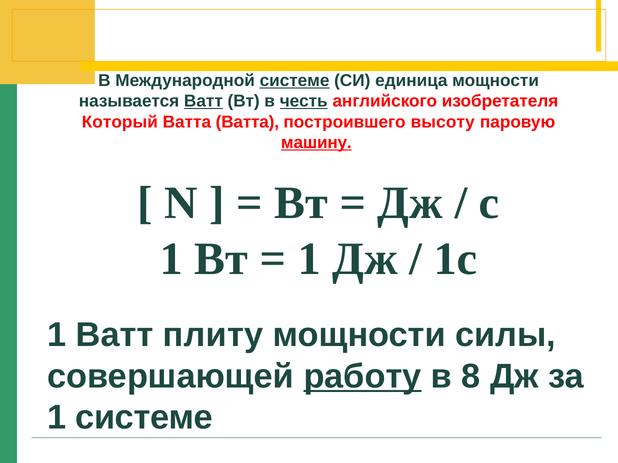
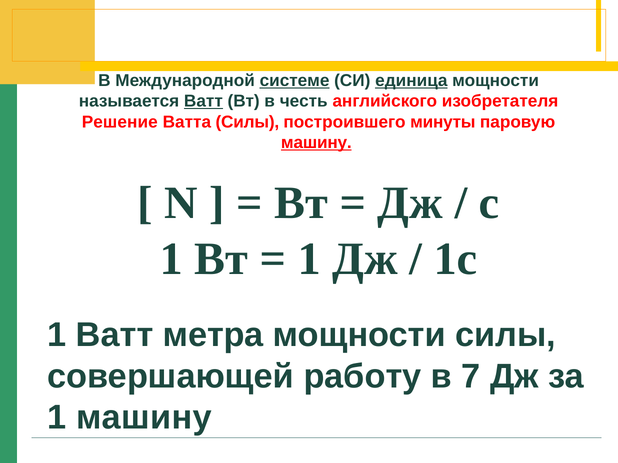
единица underline: none -> present
честь underline: present -> none
Который: Который -> Решение
Ватта Ватта: Ватта -> Силы
высоту: высоту -> минуты
плиту: плиту -> метра
работу underline: present -> none
8: 8 -> 7
1 системе: системе -> машину
